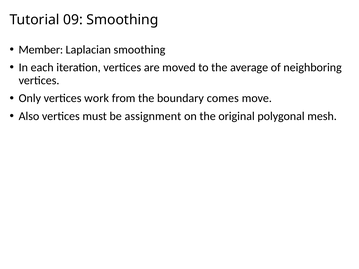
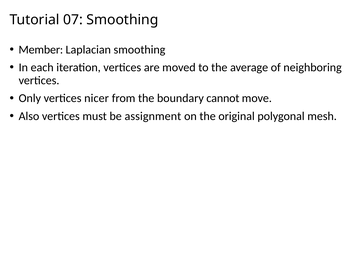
09: 09 -> 07
work: work -> nicer
comes: comes -> cannot
